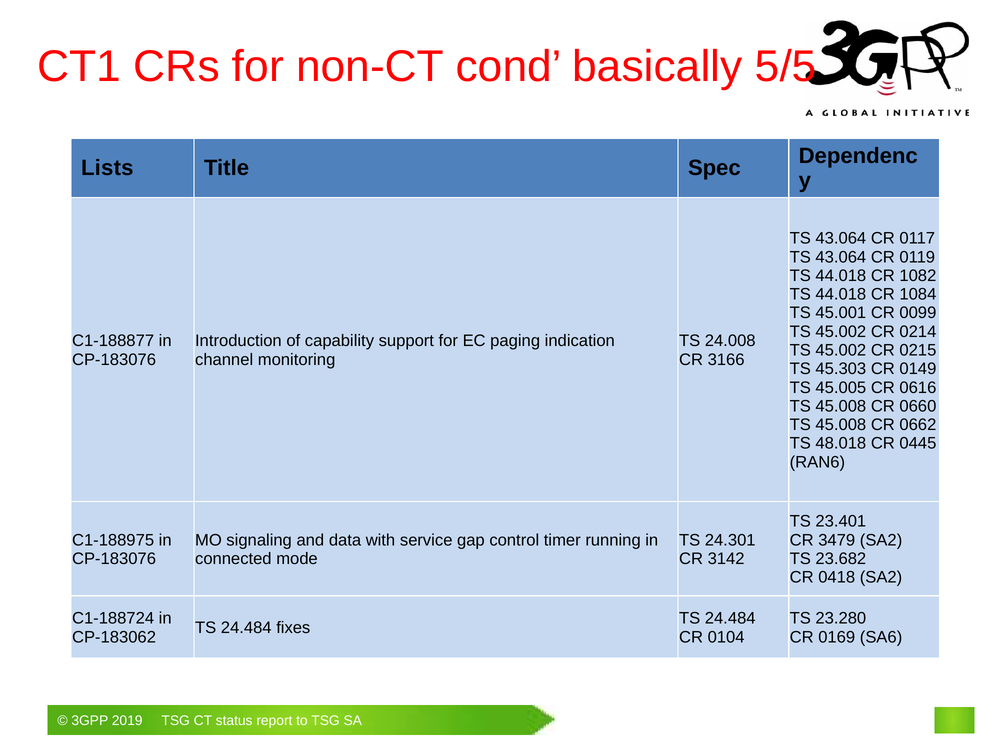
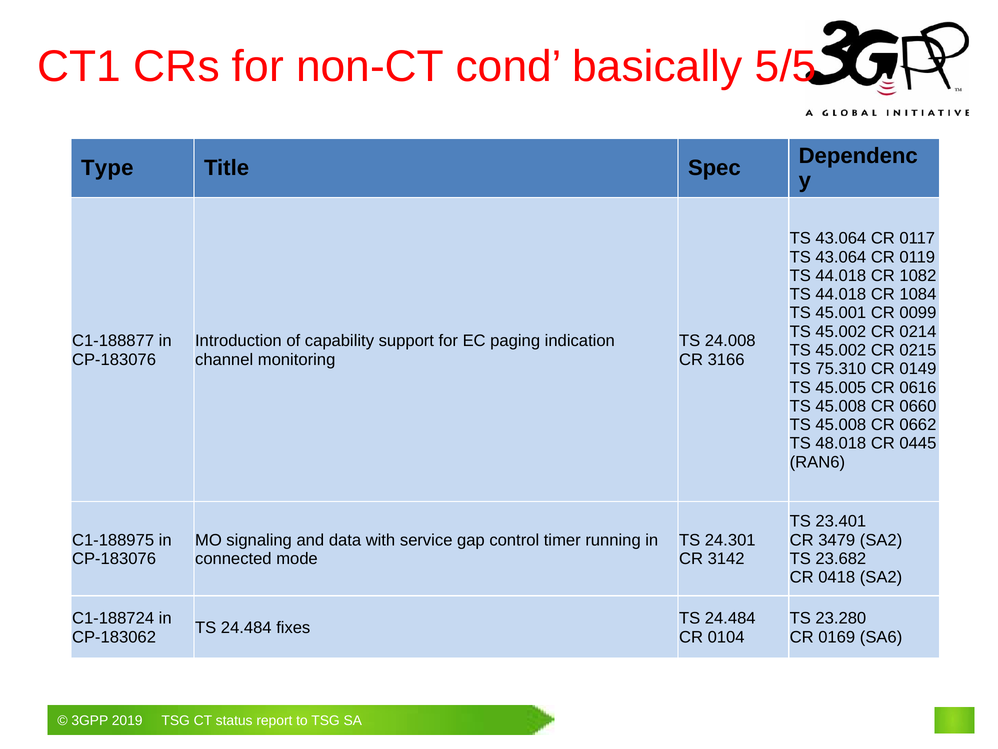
Lists: Lists -> Type
45.303: 45.303 -> 75.310
